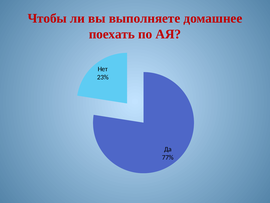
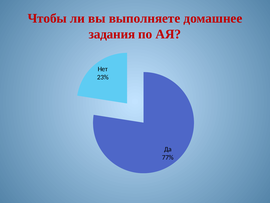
поехать: поехать -> задания
